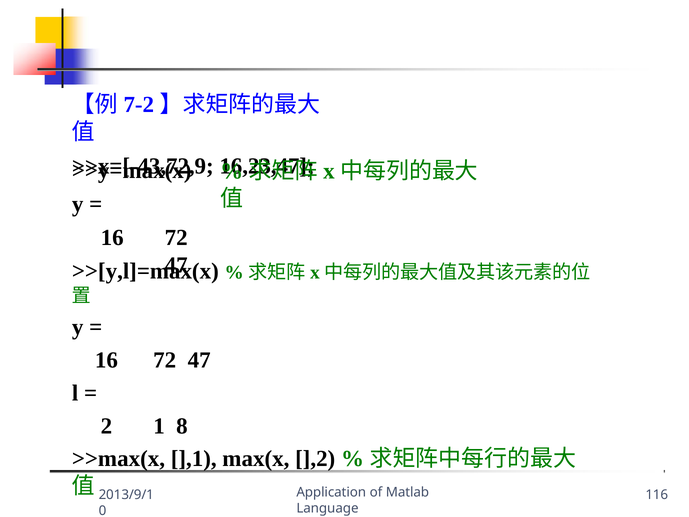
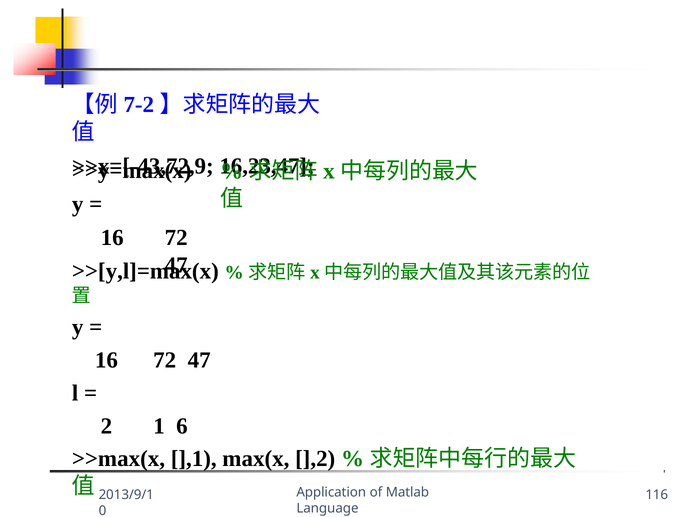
8: 8 -> 6
